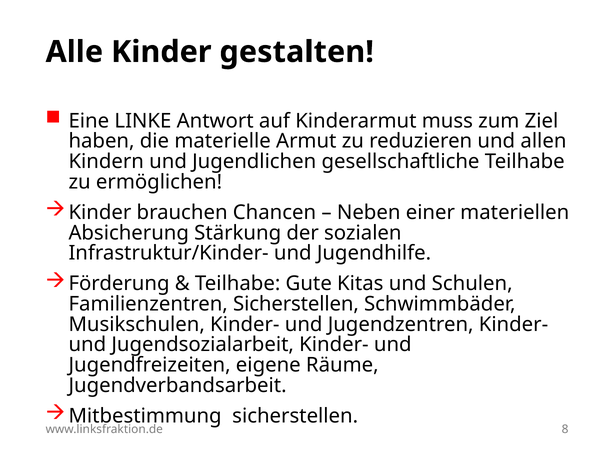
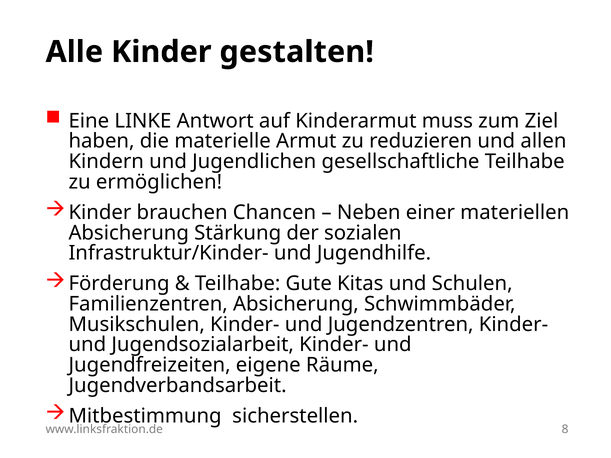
Familienzentren Sicherstellen: Sicherstellen -> Absicherung
